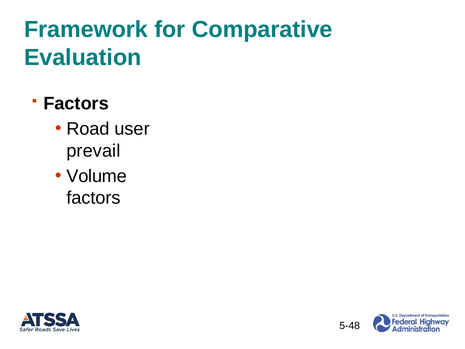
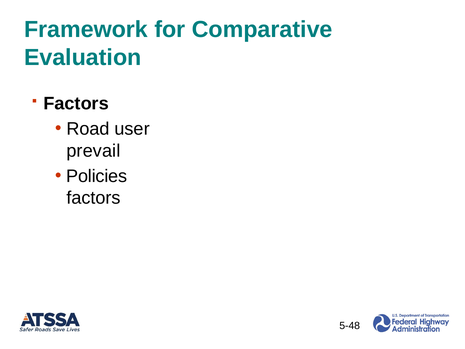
Volume: Volume -> Policies
